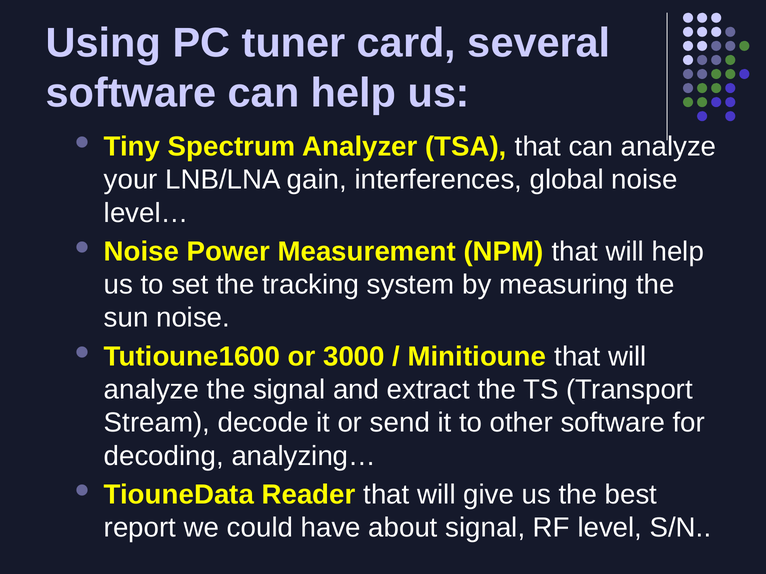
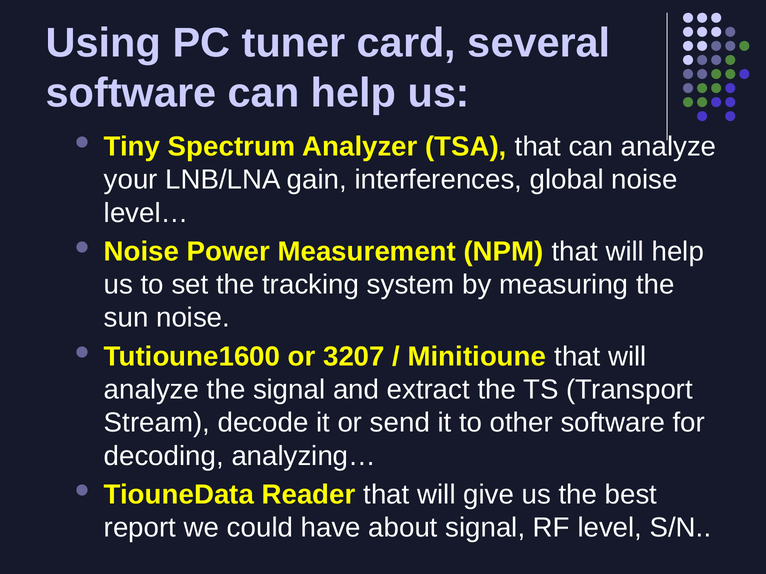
3000: 3000 -> 3207
